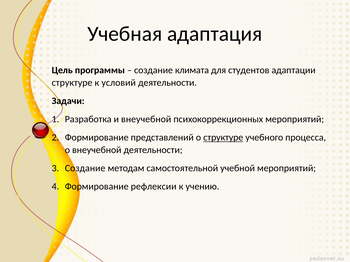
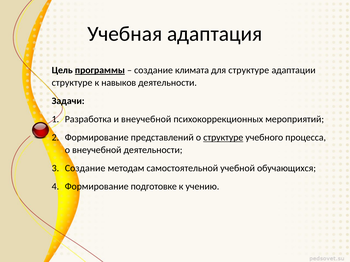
программы underline: none -> present
для студентов: студентов -> структуре
условий: условий -> навыков
учебной мероприятий: мероприятий -> обучающихся
рефлексии: рефлексии -> подготовке
